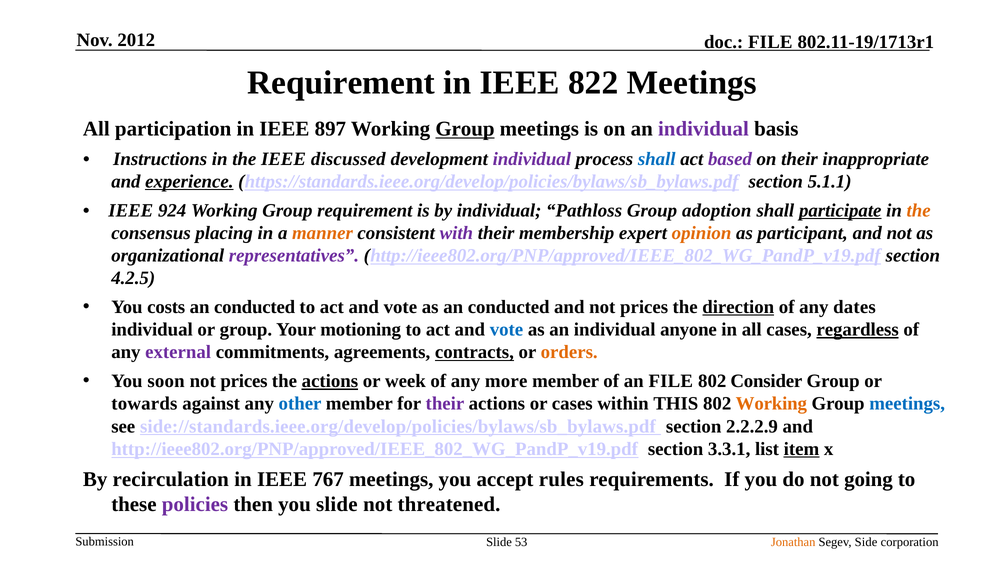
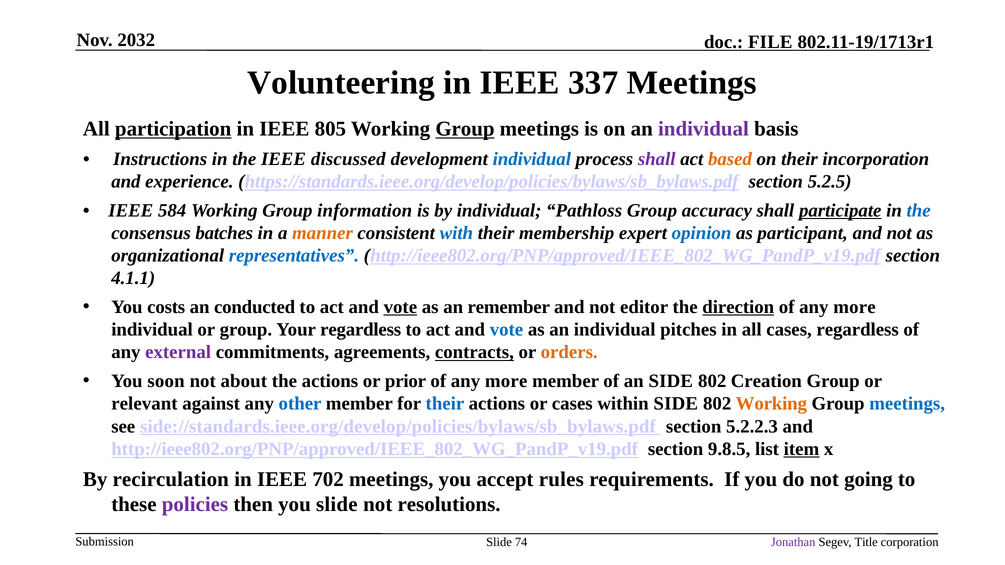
2012: 2012 -> 2032
Requirement at (341, 83): Requirement -> Volunteering
822: 822 -> 337
participation underline: none -> present
897: 897 -> 805
individual at (532, 159) colour: purple -> blue
shall at (657, 159) colour: blue -> purple
based colour: purple -> orange
inappropriate: inappropriate -> incorporation
experience underline: present -> none
5.1.1: 5.1.1 -> 5.2.5
924: 924 -> 584
Group requirement: requirement -> information
adoption: adoption -> accuracy
the at (919, 210) colour: orange -> blue
placing: placing -> batches
with colour: purple -> blue
opinion colour: orange -> blue
representatives colour: purple -> blue
4.2.5: 4.2.5 -> 4.1.1
vote at (400, 307) underline: none -> present
as an conducted: conducted -> remember
and not prices: prices -> editor
dates at (855, 307): dates -> more
Your motioning: motioning -> regardless
anyone: anyone -> pitches
regardless at (858, 330) underline: present -> none
prices at (244, 381): prices -> about
actions at (330, 381) underline: present -> none
week: week -> prior
an FILE: FILE -> SIDE
Consider: Consider -> Creation
towards: towards -> relevant
their at (445, 404) colour: purple -> blue
within THIS: THIS -> SIDE
2.2.2.9: 2.2.2.9 -> 5.2.2.3
3.3.1: 3.3.1 -> 9.8.5
767: 767 -> 702
threatened: threatened -> resolutions
53: 53 -> 74
Jonathan colour: orange -> purple
Side: Side -> Title
